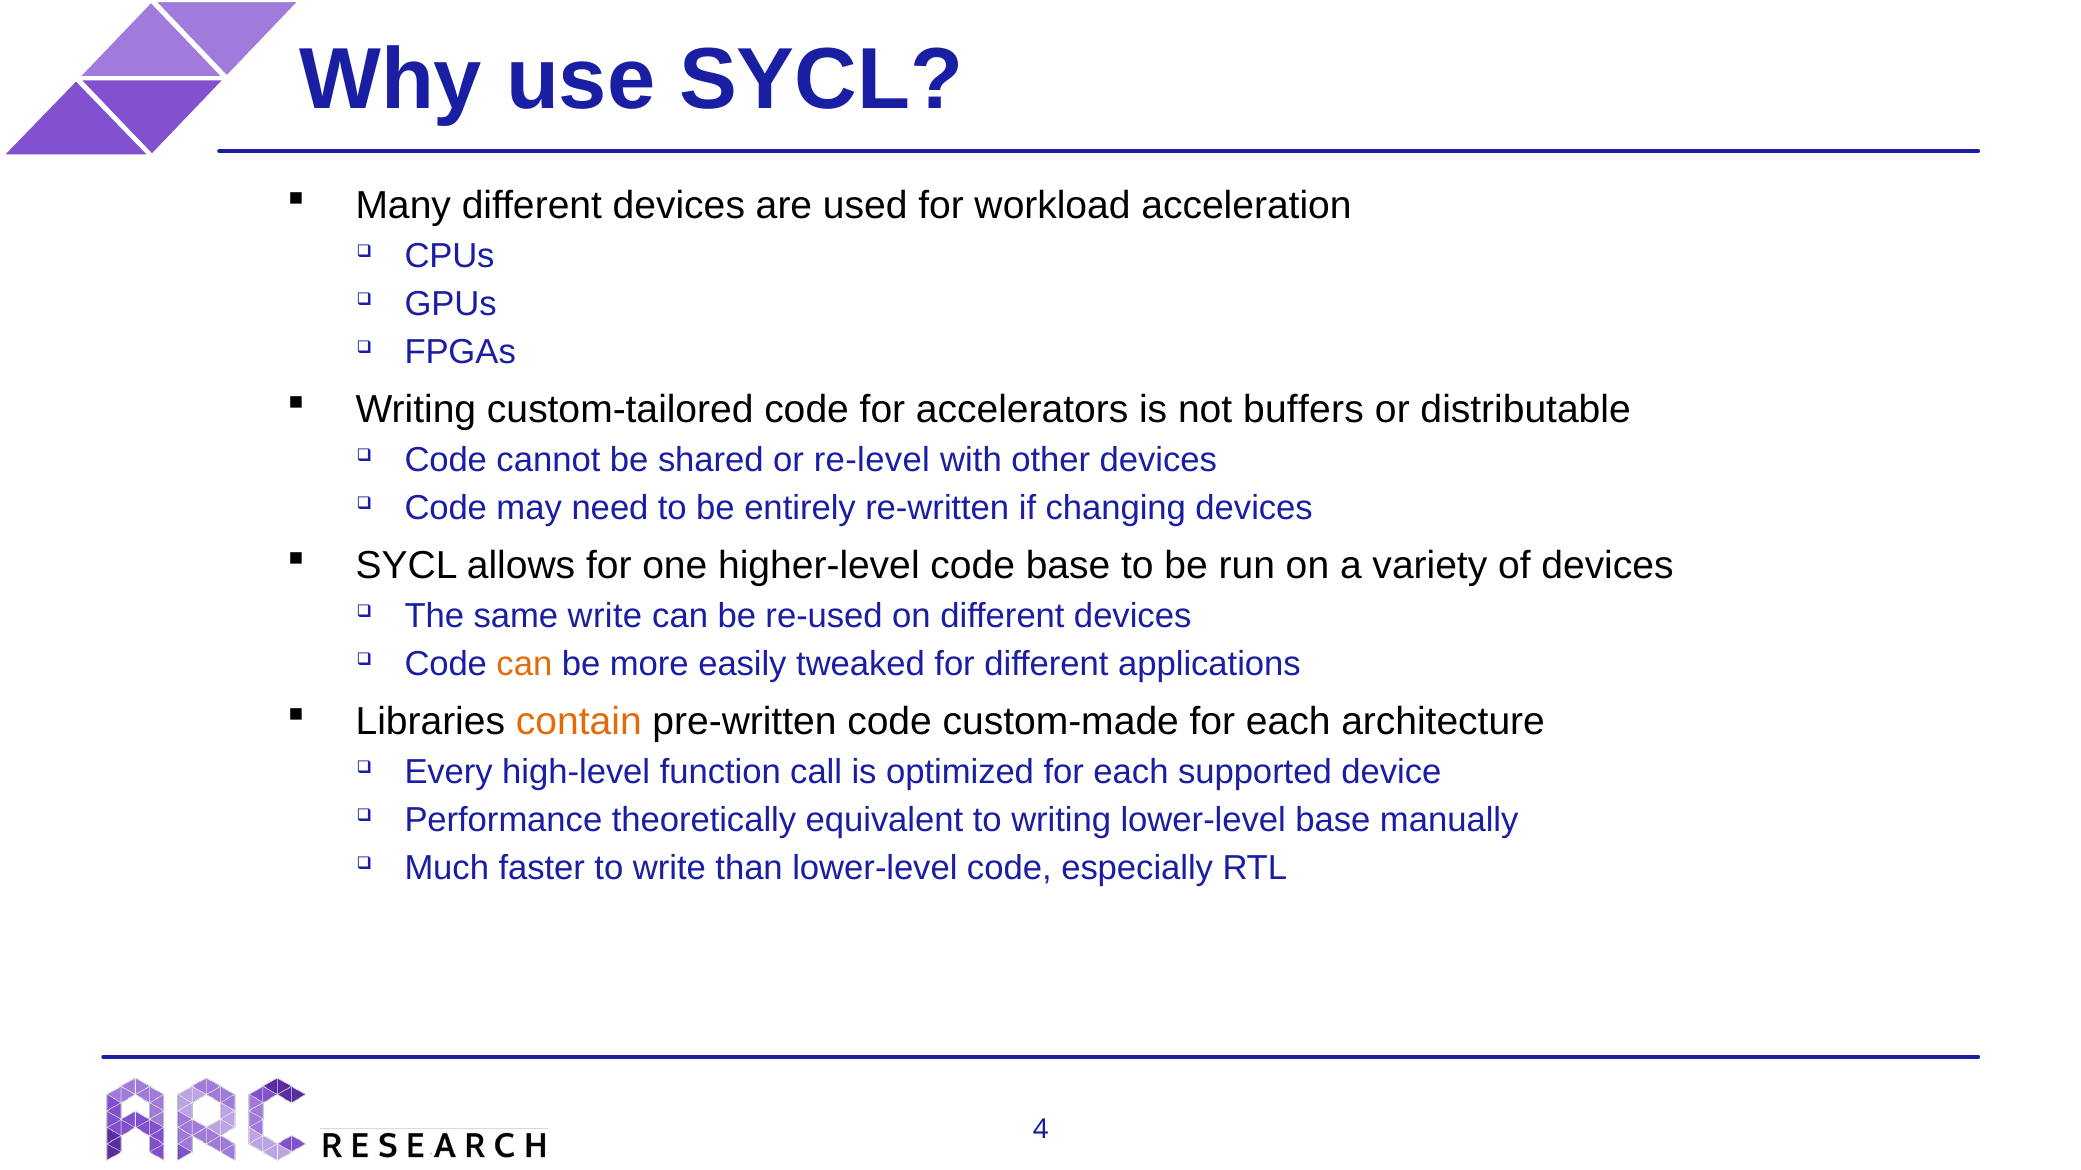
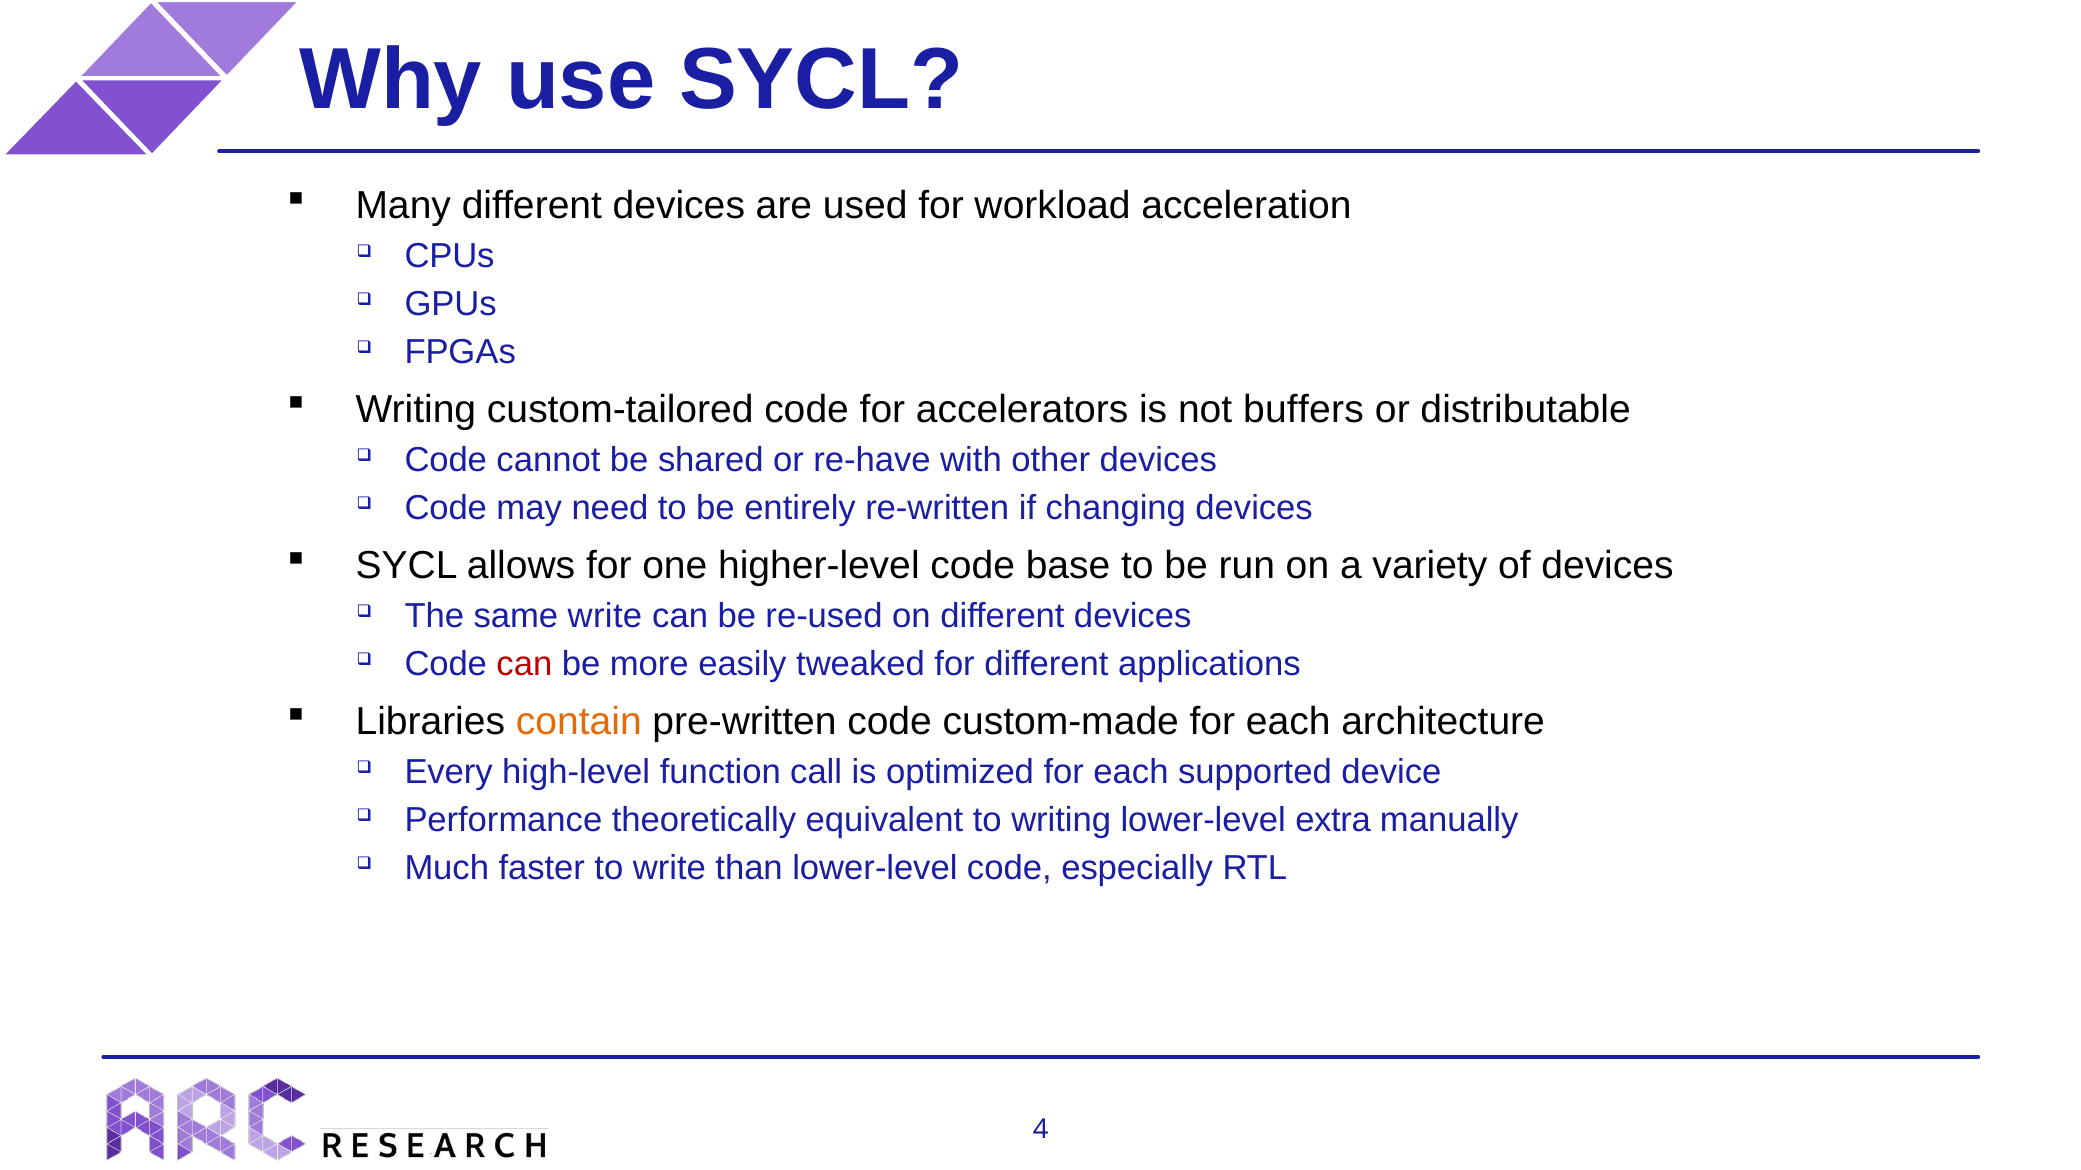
re-level: re-level -> re-have
can at (524, 664) colour: orange -> red
lower-level base: base -> extra
